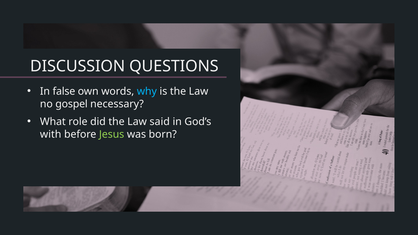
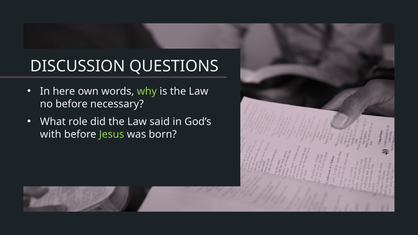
false: false -> here
why colour: light blue -> light green
no gospel: gospel -> before
